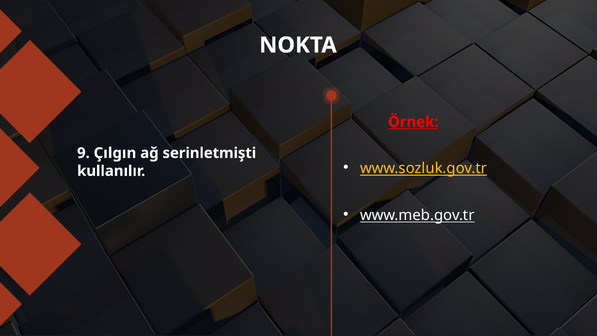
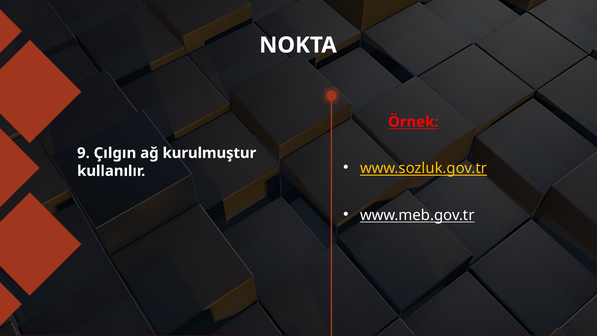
serinletmişti: serinletmişti -> kurulmuştur
